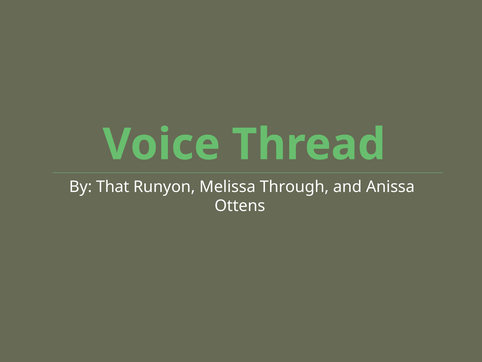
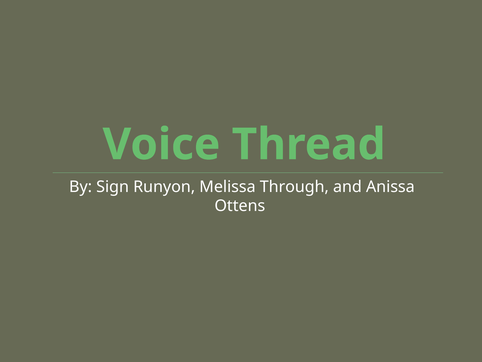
That: That -> Sign
